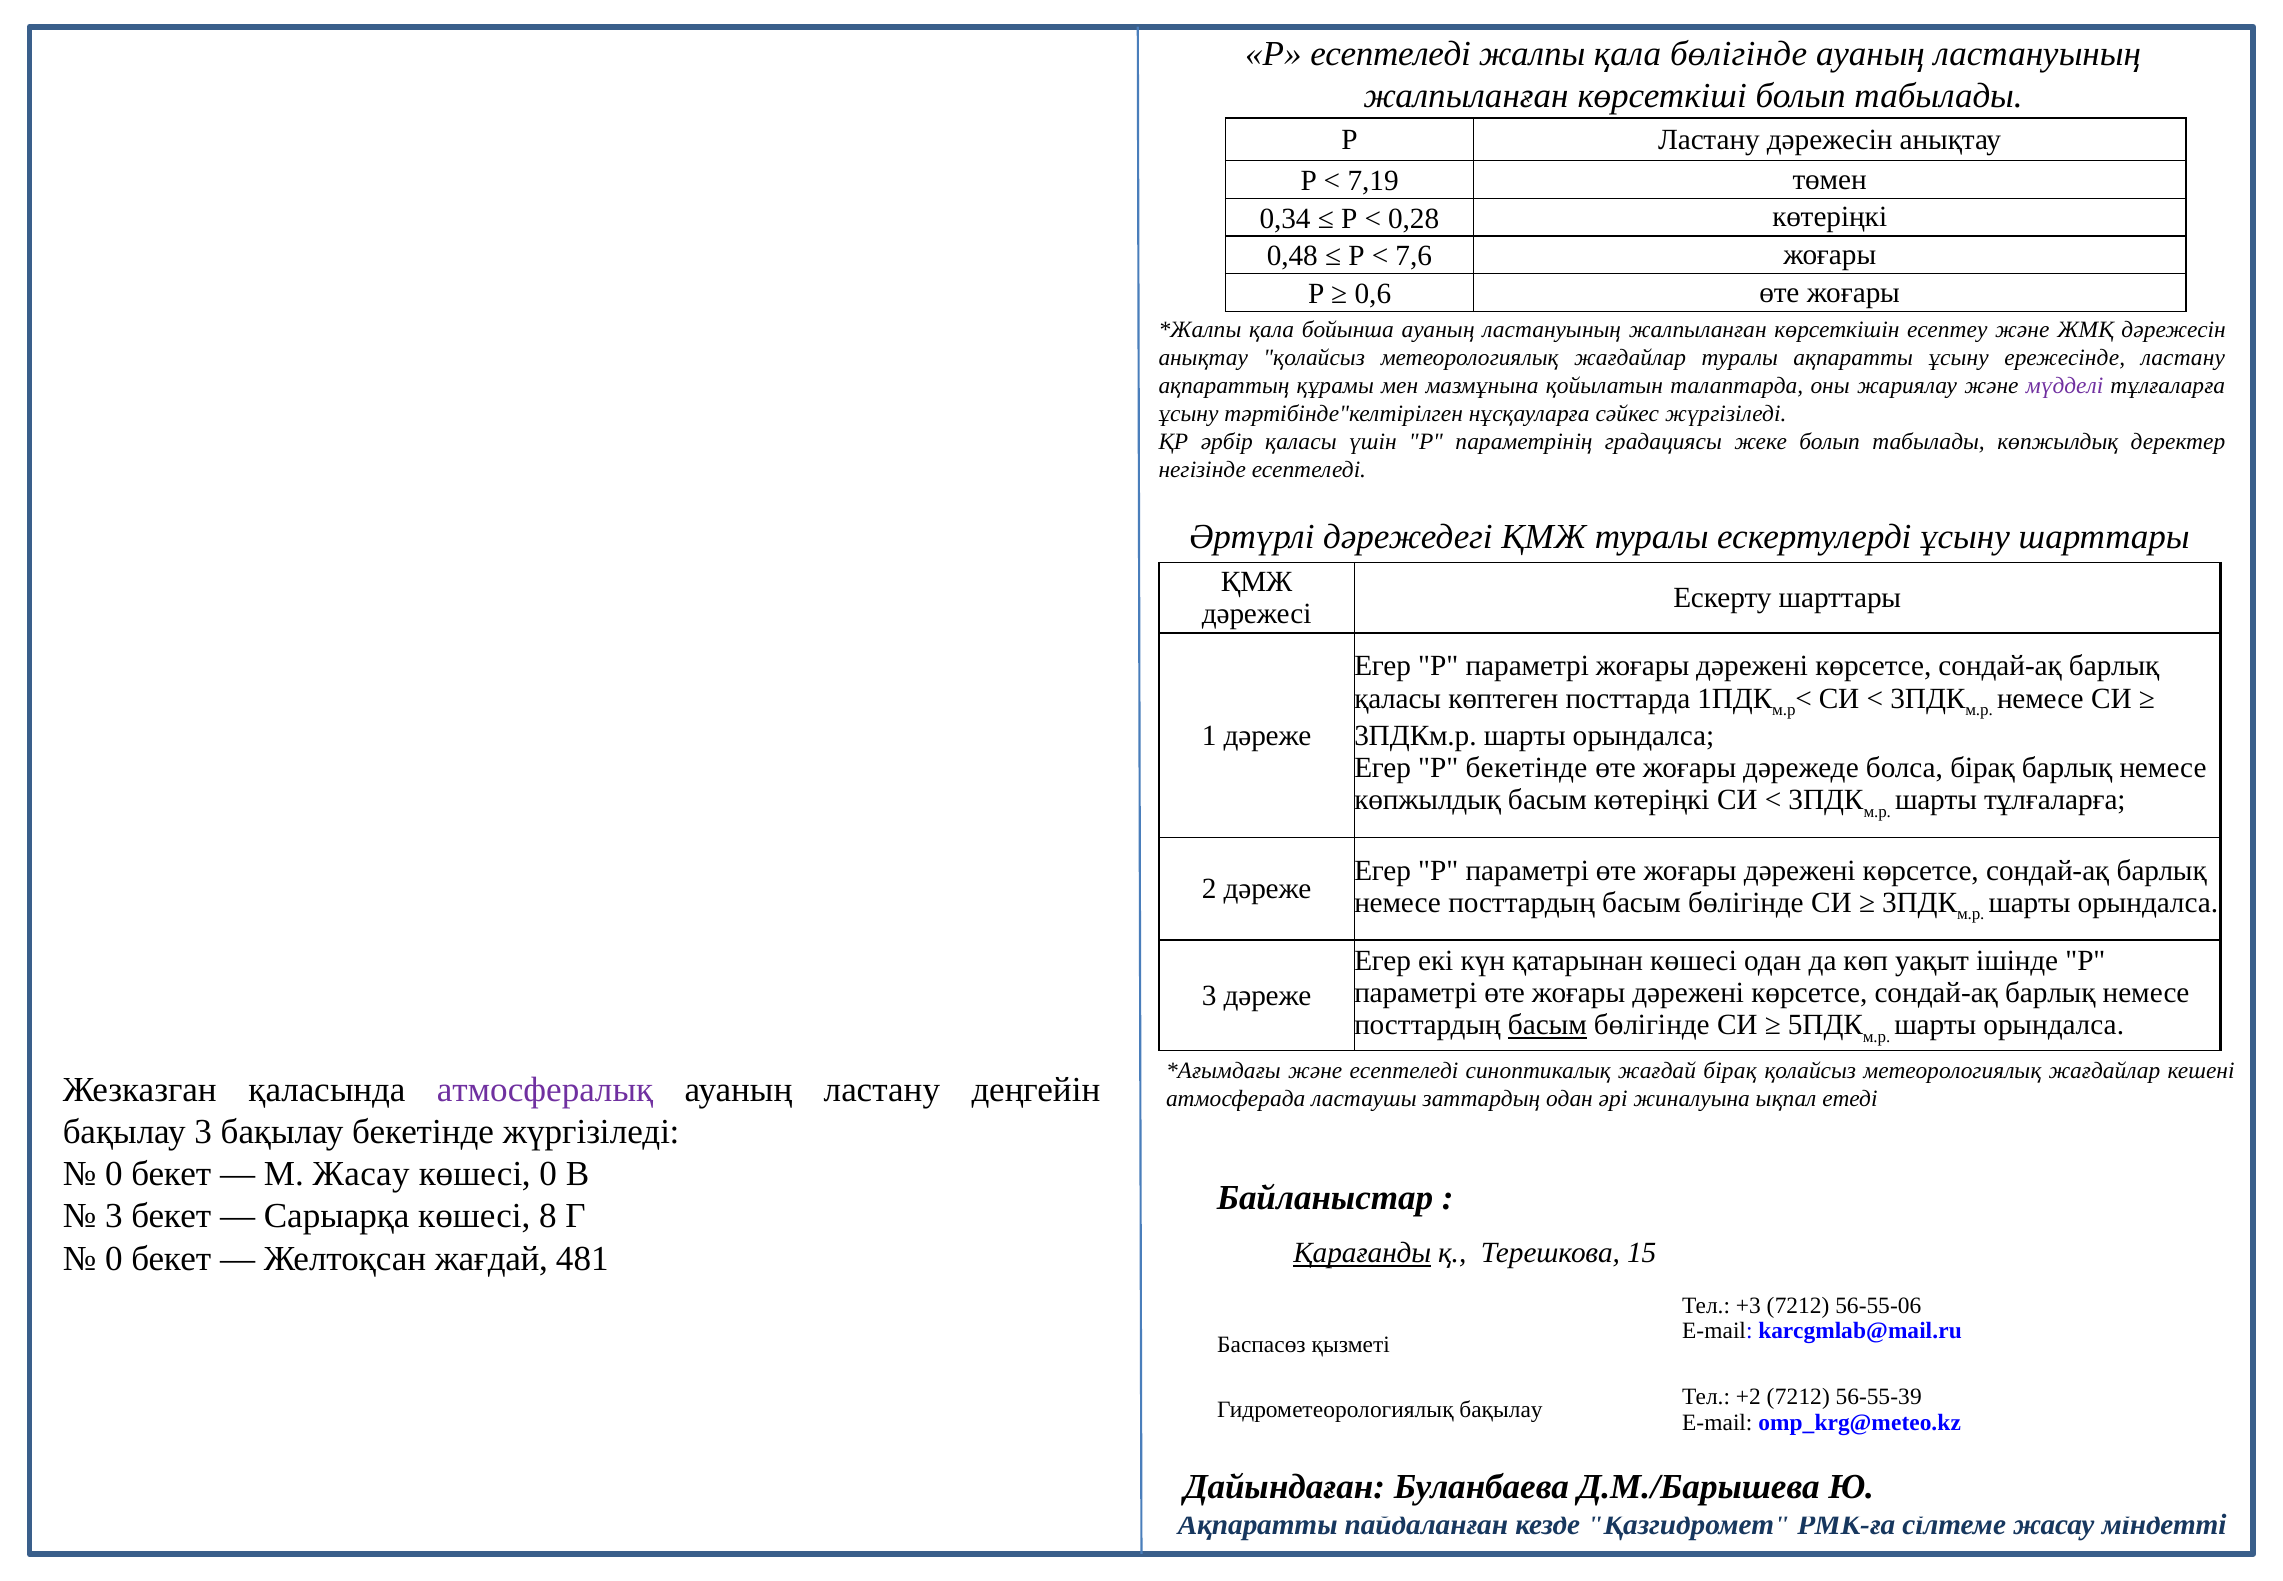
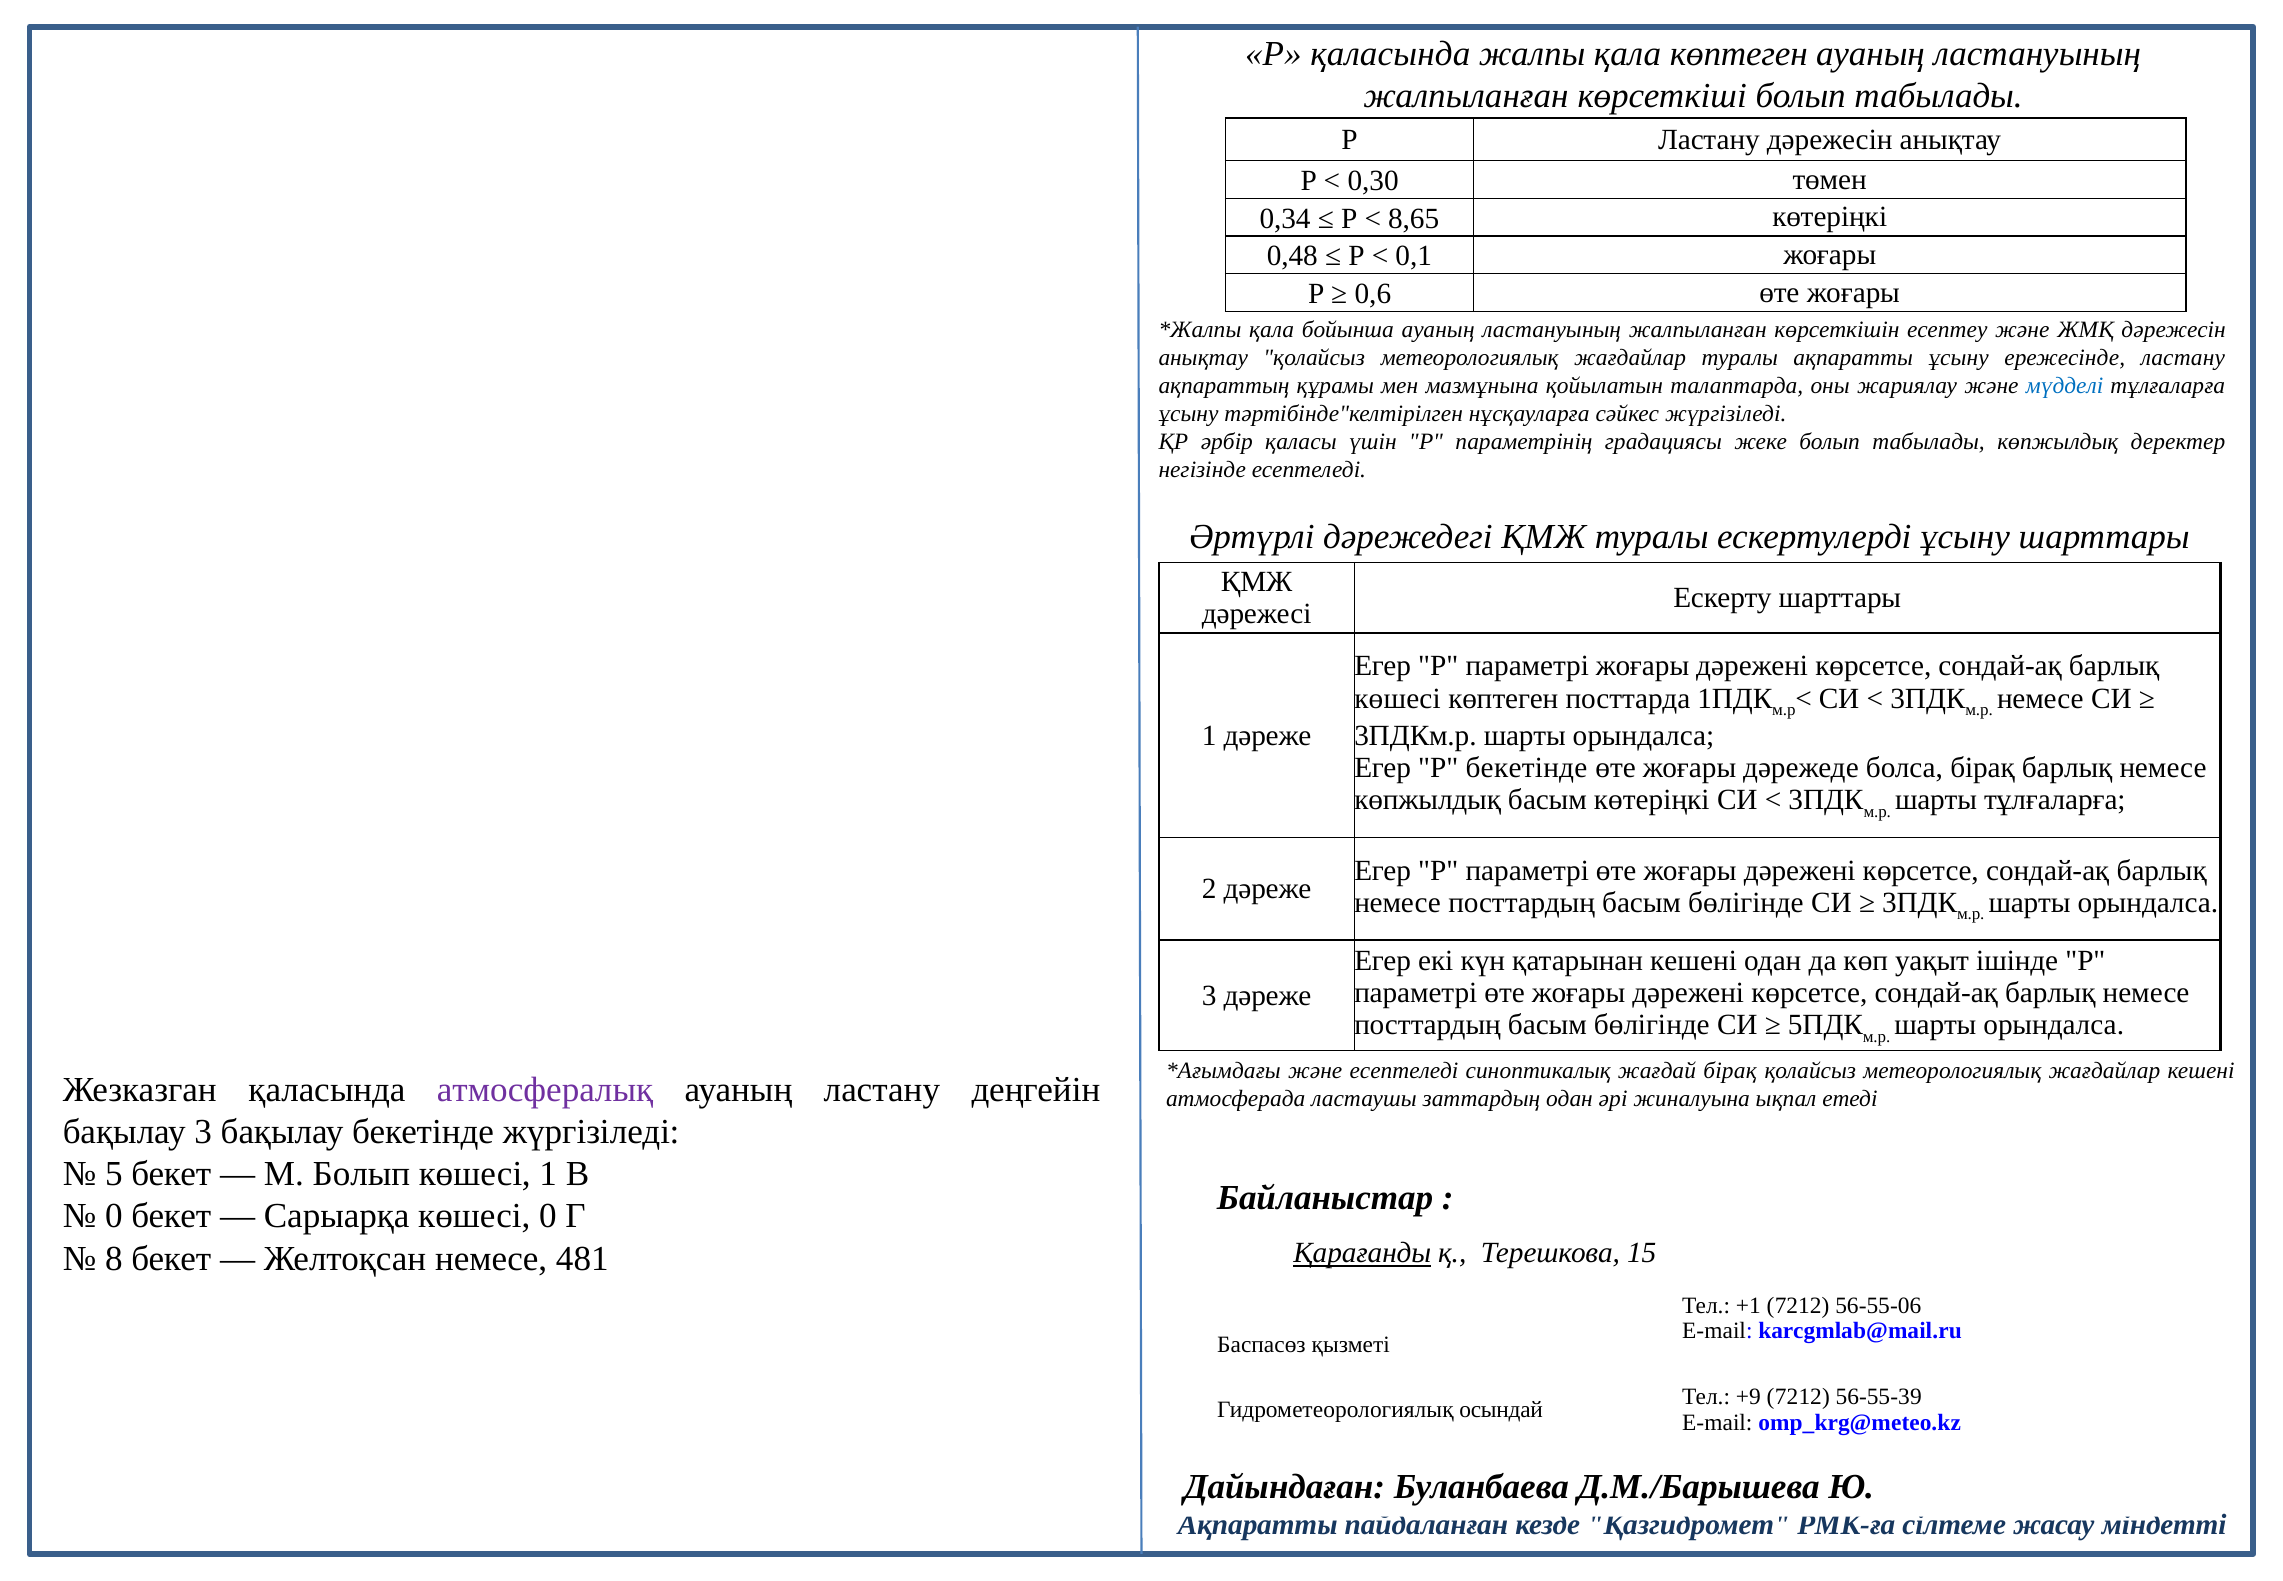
Р есептеледі: есептеледі -> қаласында
қала бөлігінде: бөлігінде -> көптеген
7,19: 7,19 -> 0,30
0,28: 0,28 -> 8,65
7,6: 7,6 -> 0,1
мүдделі colour: purple -> blue
қаласы at (1398, 698): қаласы -> көшесі
қатарынан көшесі: көшесі -> кешені
басым at (1547, 1025) underline: present -> none
0 at (114, 1174): 0 -> 5
М Жасау: Жасау -> Болып
көшесі 0: 0 -> 1
3 at (114, 1216): 3 -> 0
көшесі 8: 8 -> 0
0 at (114, 1258): 0 -> 8
Желтоқсан жағдай: жағдай -> немесе
+3: +3 -> +1
+2: +2 -> +9
Гидрометеорологиялық бақылау: бақылау -> осындай
